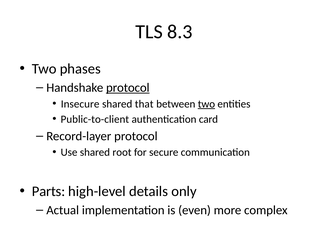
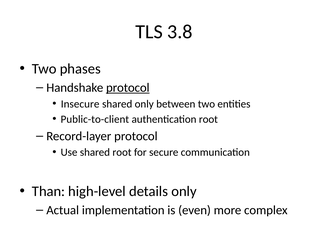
8.3: 8.3 -> 3.8
shared that: that -> only
two at (206, 104) underline: present -> none
authentication card: card -> root
Parts: Parts -> Than
